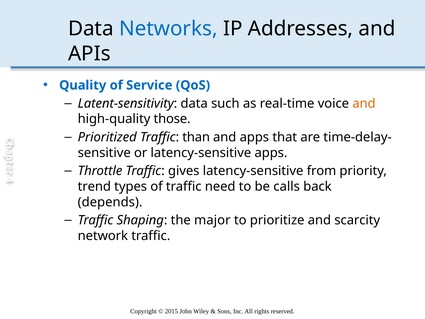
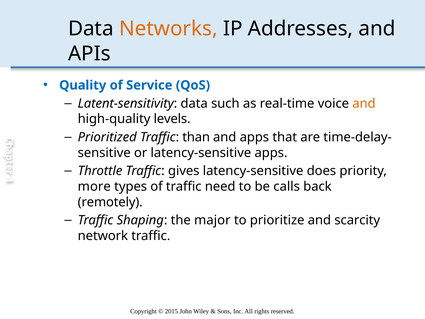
Networks colour: blue -> orange
those: those -> levels
from: from -> does
trend: trend -> more
depends: depends -> remotely
